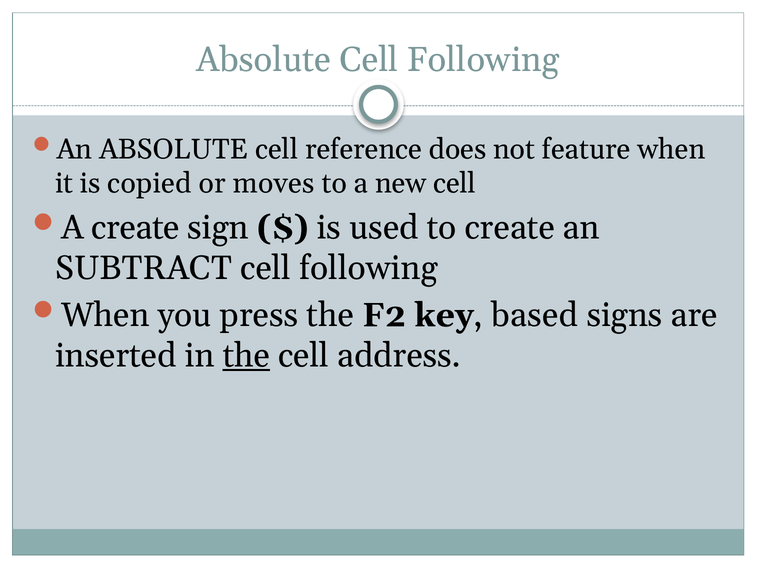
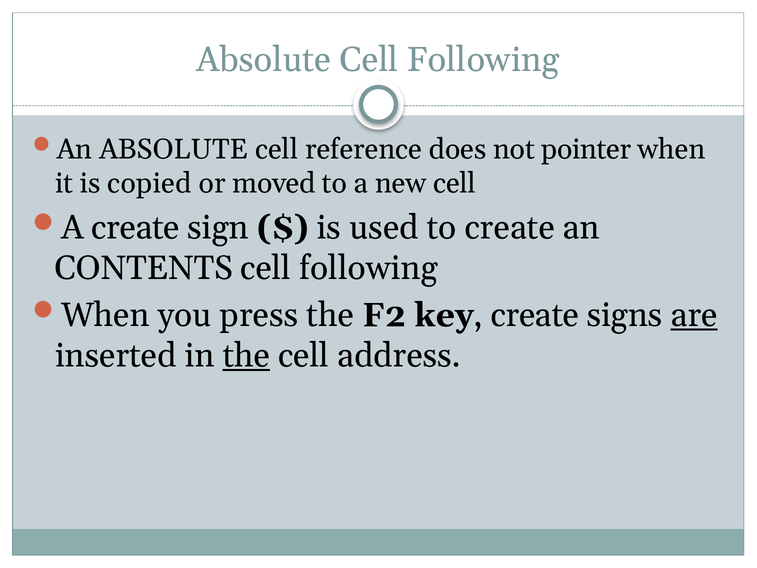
feature: feature -> pointer
moves: moves -> moved
SUBTRACT: SUBTRACT -> CONTENTS
based at (535, 315): based -> create
are underline: none -> present
